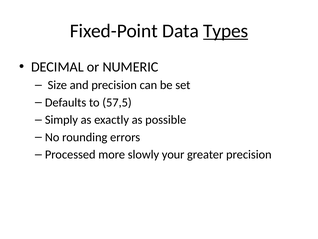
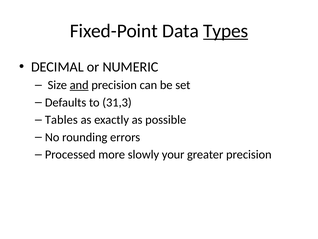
and underline: none -> present
57,5: 57,5 -> 31,3
Simply: Simply -> Tables
